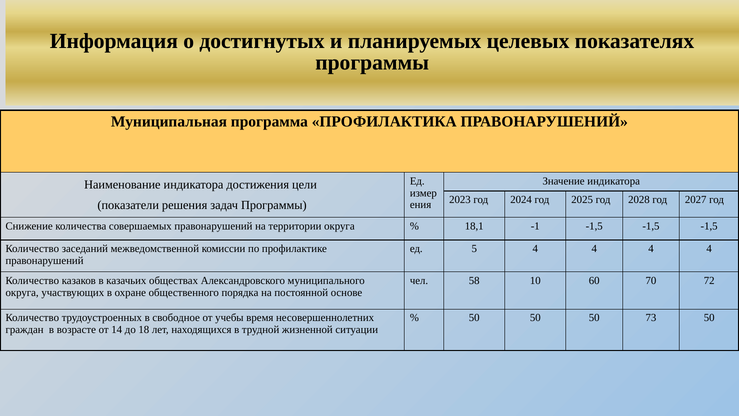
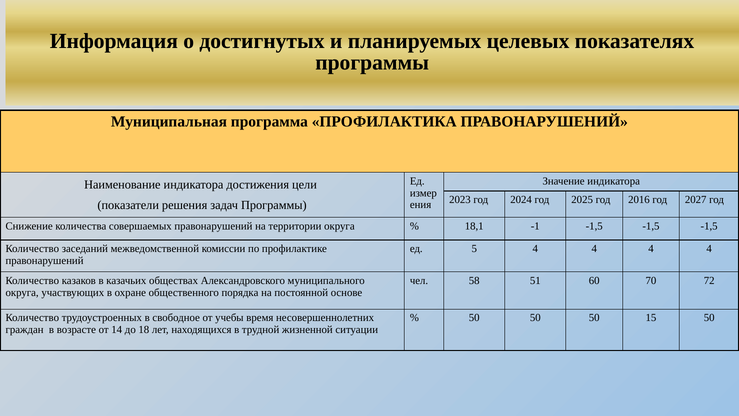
2028: 2028 -> 2016
10: 10 -> 51
73: 73 -> 15
